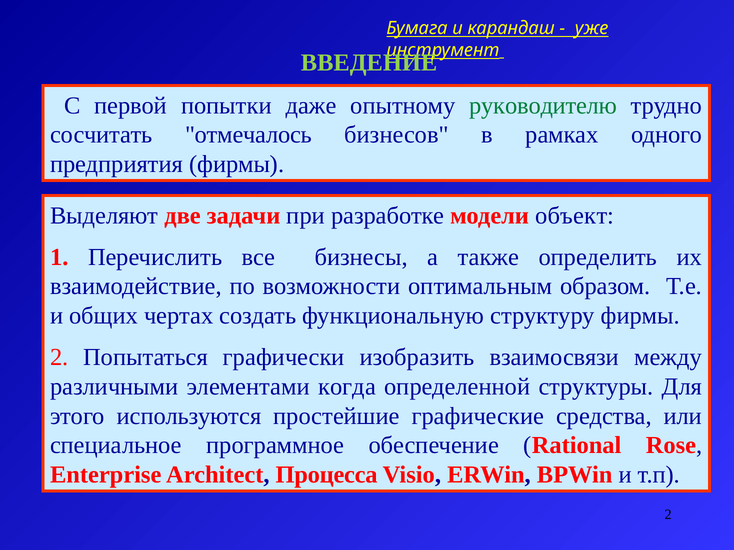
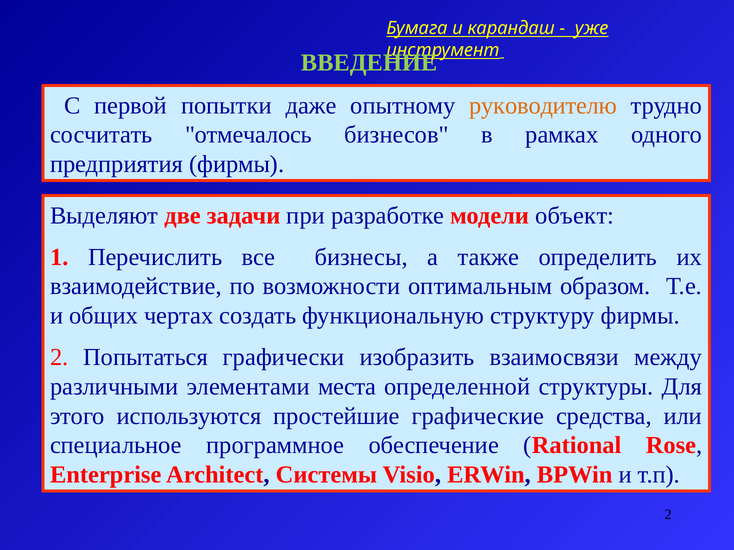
руководителю colour: green -> orange
когда: когда -> места
Процесса: Процесса -> Системы
